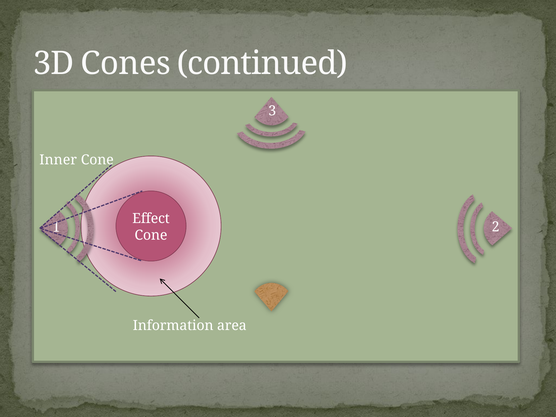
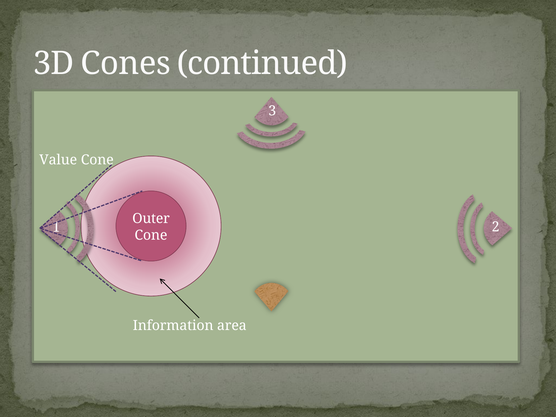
Inner: Inner -> Value
Effect: Effect -> Outer
